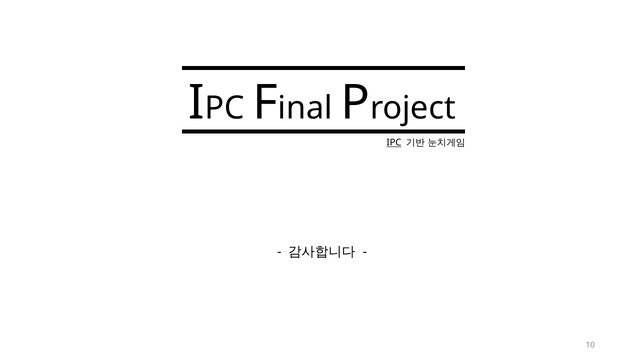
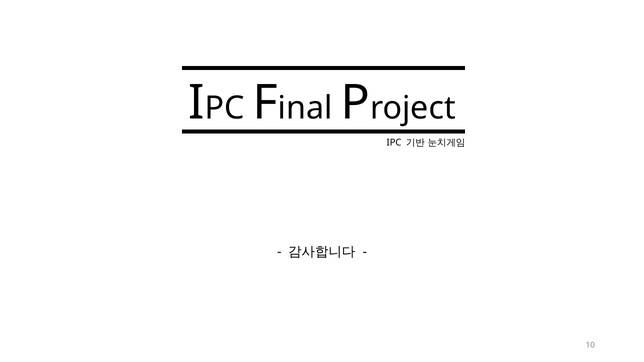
IPC underline: present -> none
